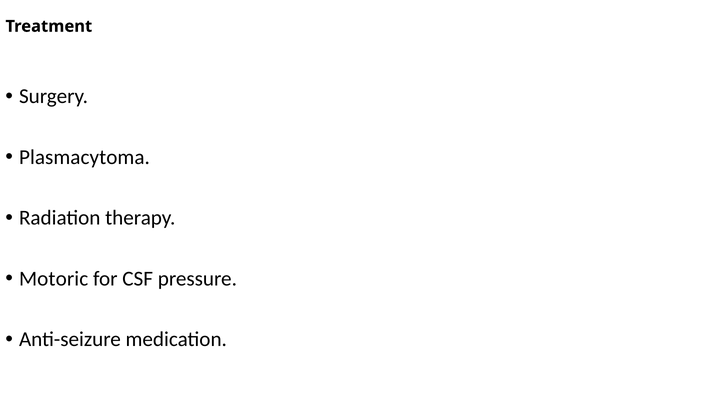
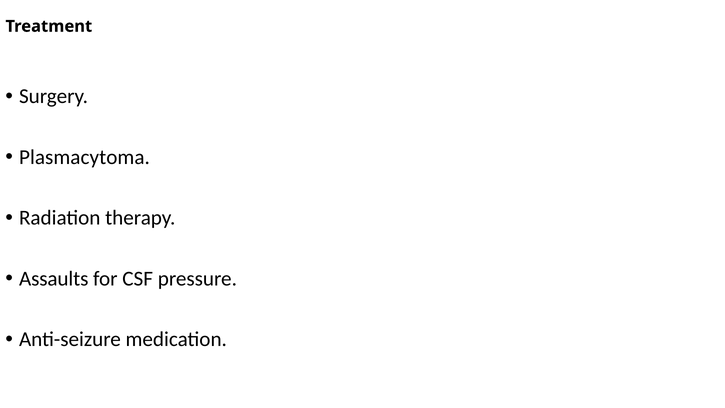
Motoric: Motoric -> Assaults
